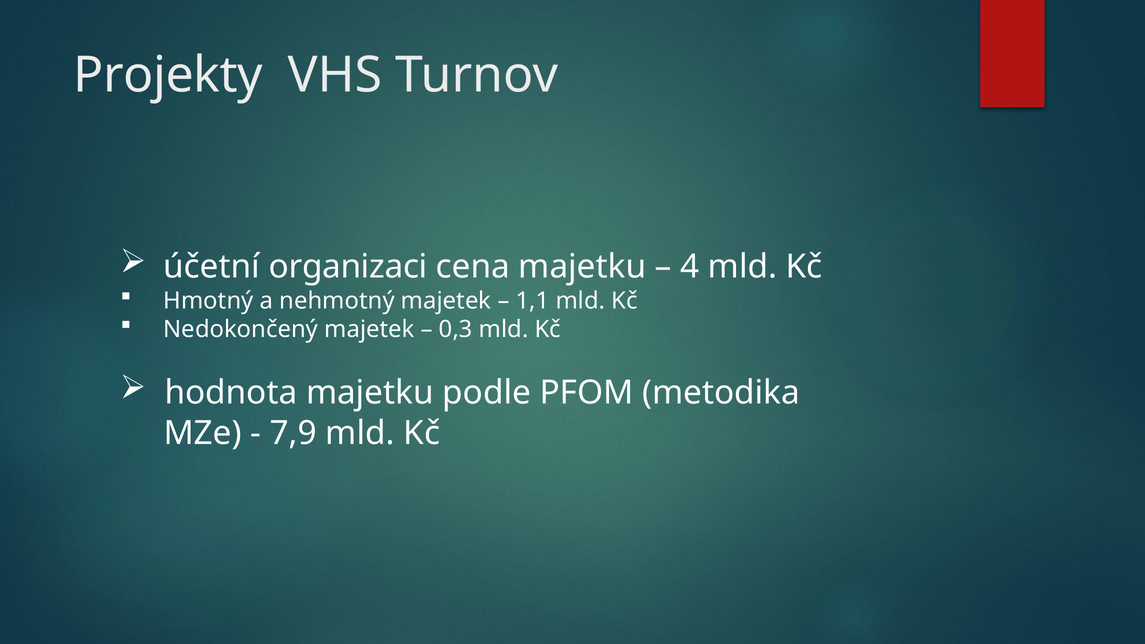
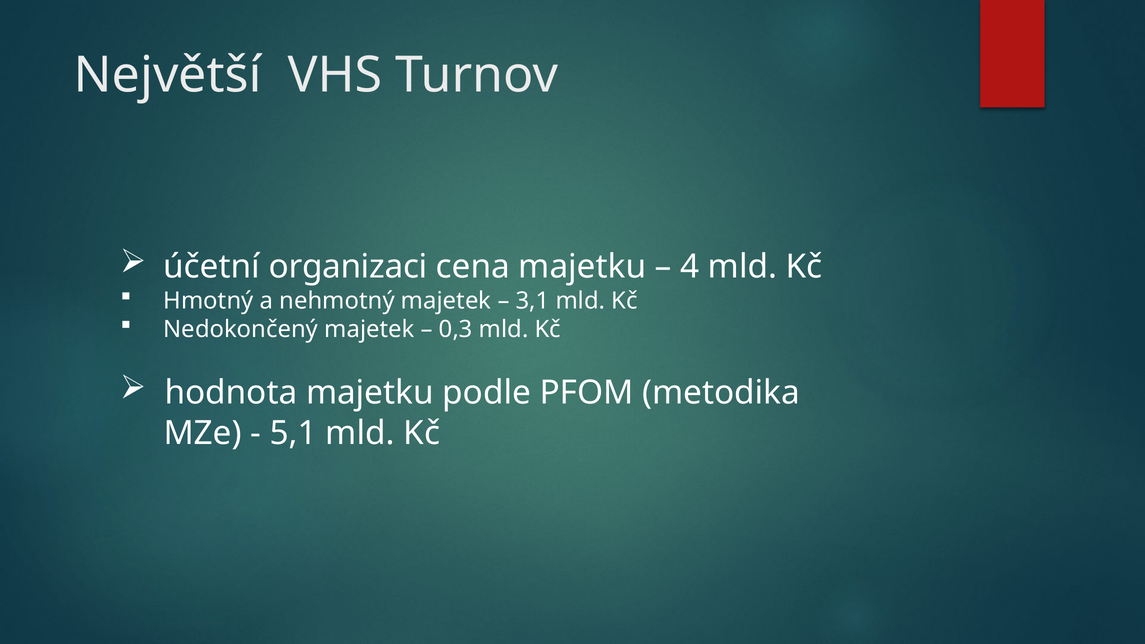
Projekty: Projekty -> Největší
1,1: 1,1 -> 3,1
7,9: 7,9 -> 5,1
